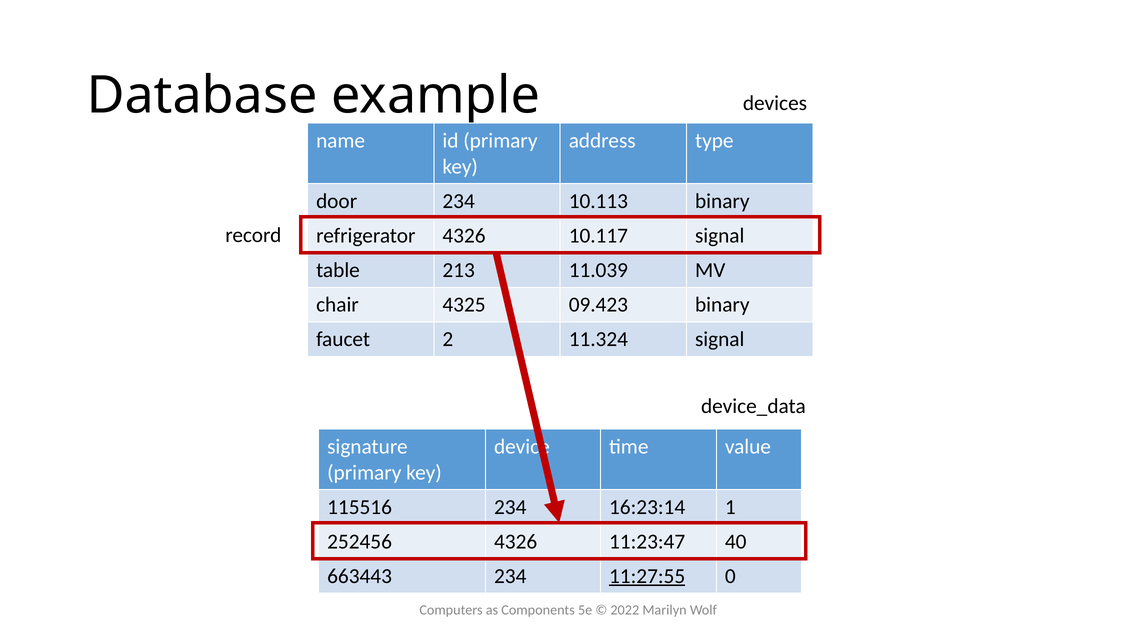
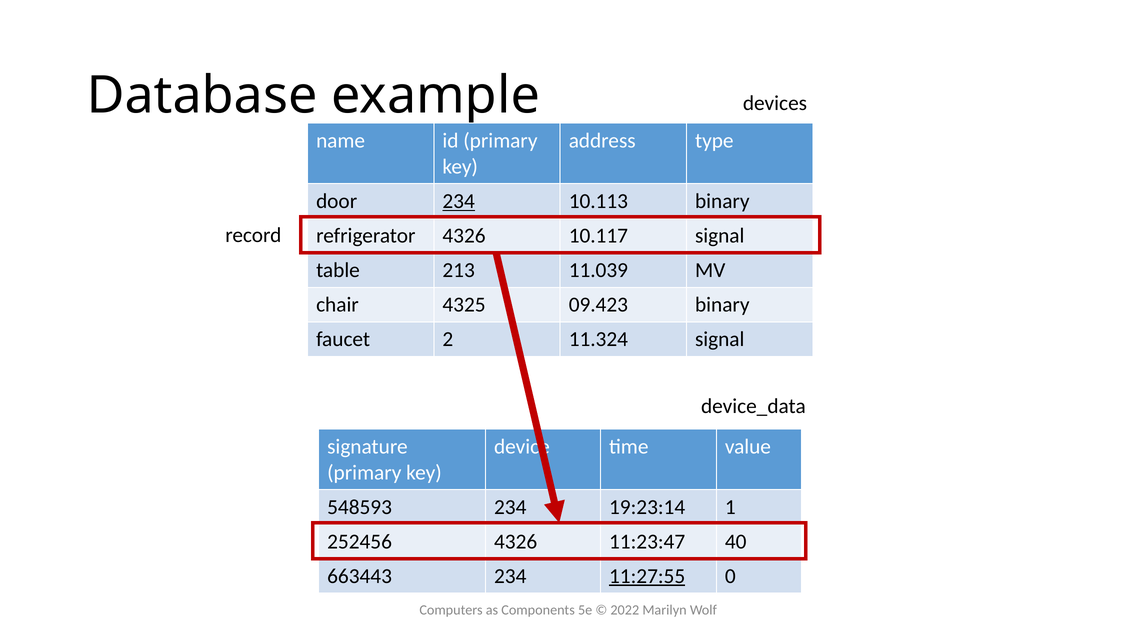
234 at (459, 201) underline: none -> present
115516: 115516 -> 548593
16:23:14: 16:23:14 -> 19:23:14
